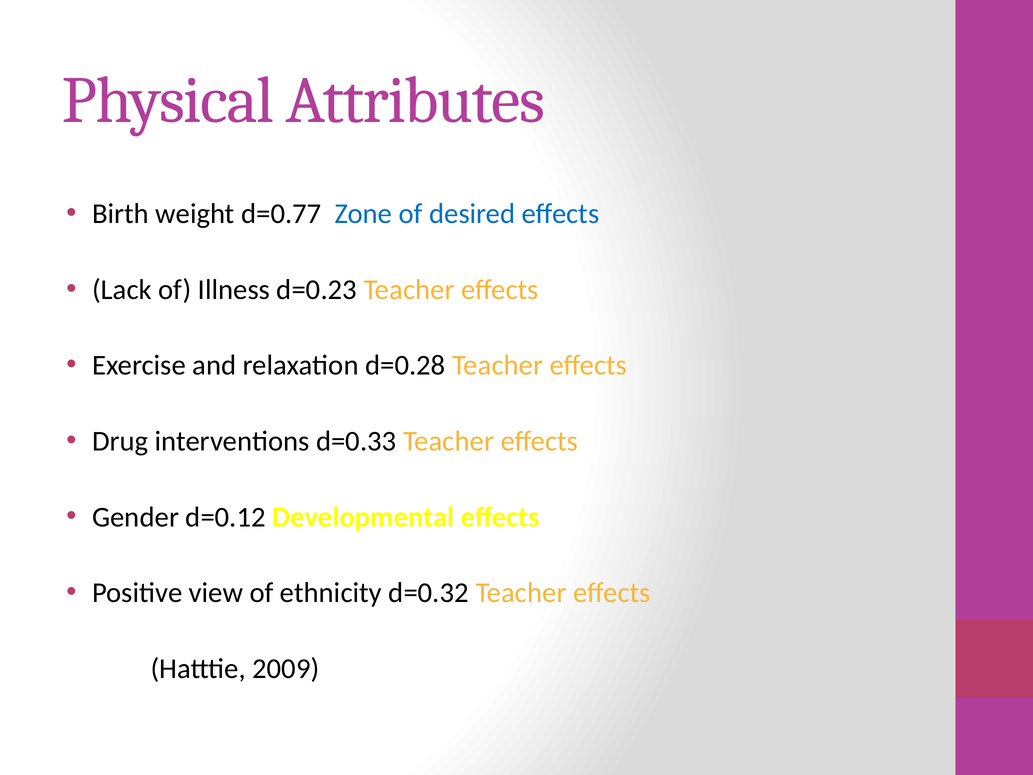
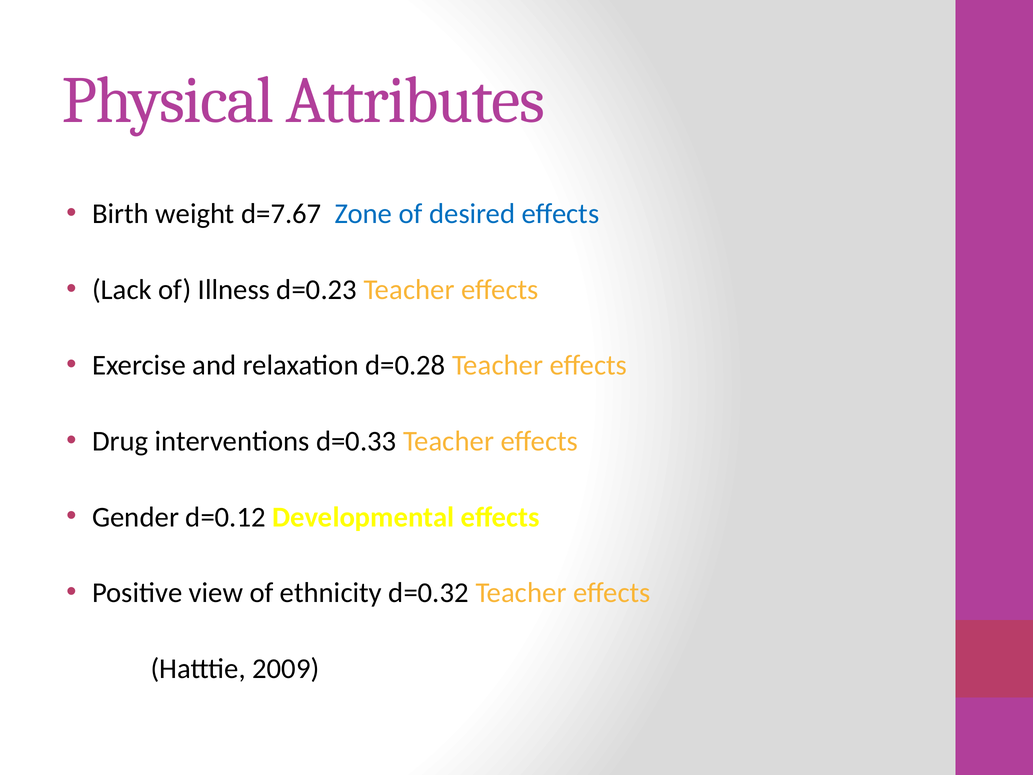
d=0.77: d=0.77 -> d=7.67
